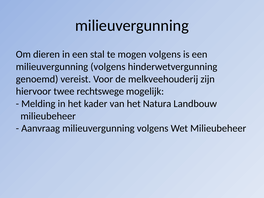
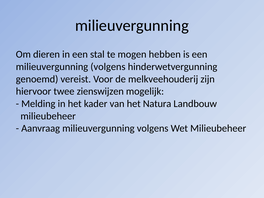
mogen volgens: volgens -> hebben
rechtswege: rechtswege -> zienswijzen
